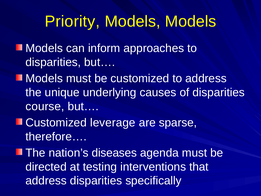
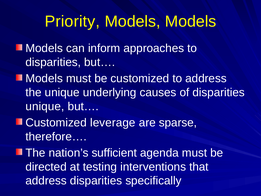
course at (45, 106): course -> unique
diseases: diseases -> sufficient
